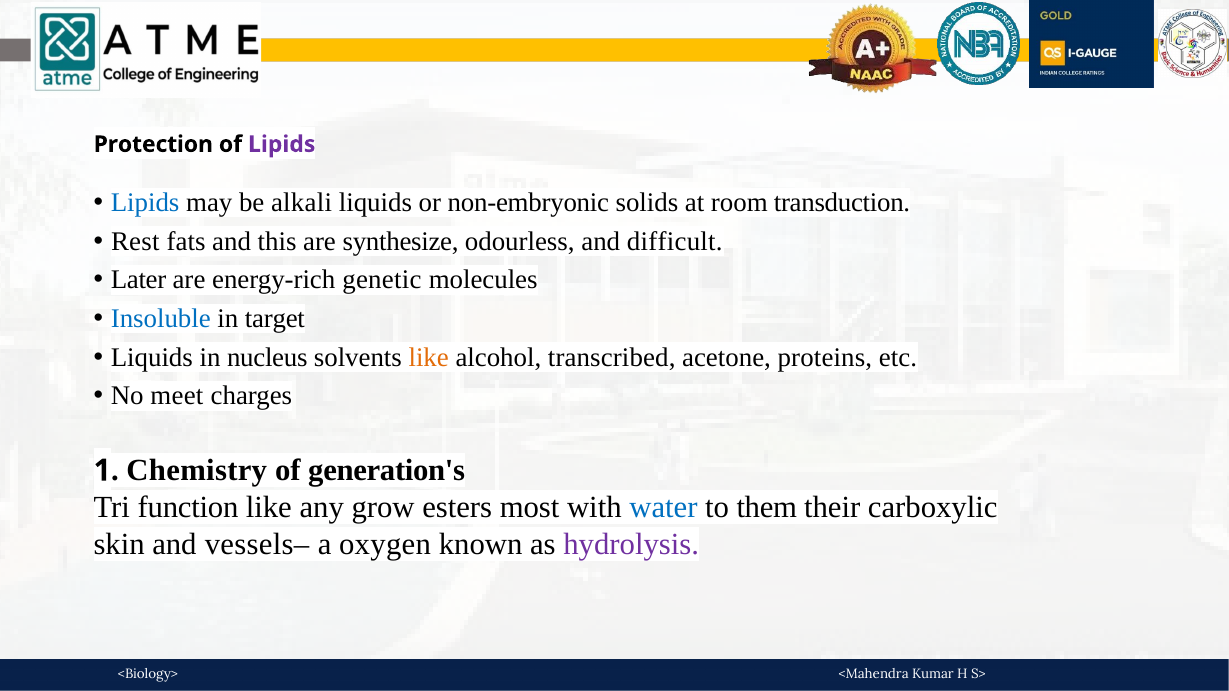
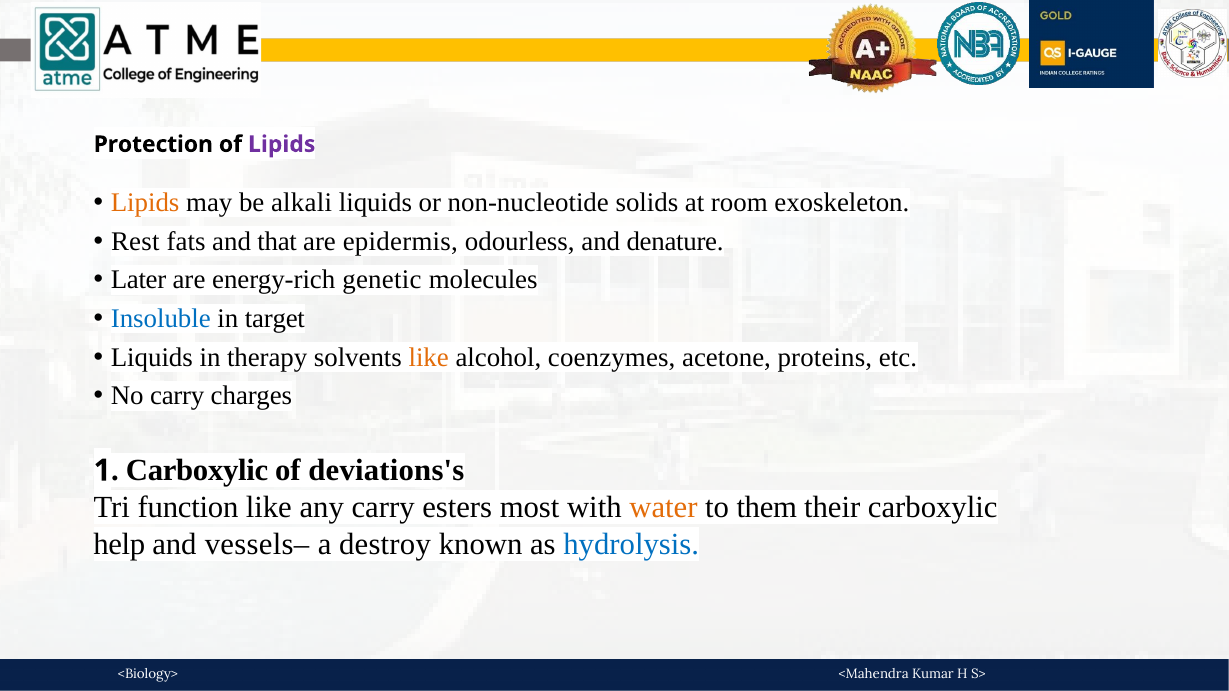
Lipids at (145, 203) colour: blue -> orange
non-embryonic: non-embryonic -> non-nucleotide
transduction: transduction -> exoskeleton
this: this -> that
synthesize: synthesize -> epidermis
difficult: difficult -> denature
nucleus: nucleus -> therapy
transcribed: transcribed -> coenzymes
No meet: meet -> carry
Chemistry at (197, 471): Chemistry -> Carboxylic
generation's: generation's -> deviations's
any grow: grow -> carry
water colour: blue -> orange
skin: skin -> help
oxygen: oxygen -> destroy
hydrolysis colour: purple -> blue
